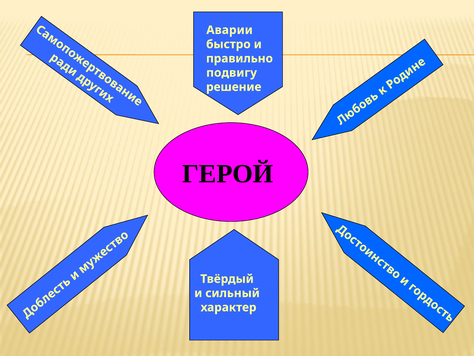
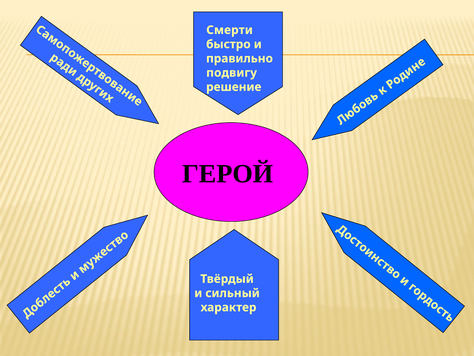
Аварии: Аварии -> Смерти
